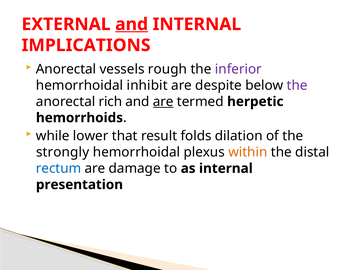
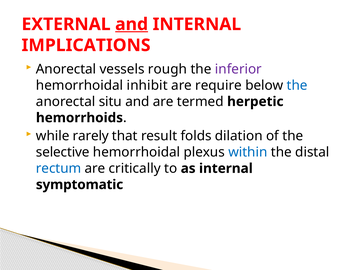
despite: despite -> require
the at (297, 85) colour: purple -> blue
rich: rich -> situ
are at (163, 102) underline: present -> none
lower: lower -> rarely
strongly: strongly -> selective
within colour: orange -> blue
damage: damage -> critically
presentation: presentation -> symptomatic
